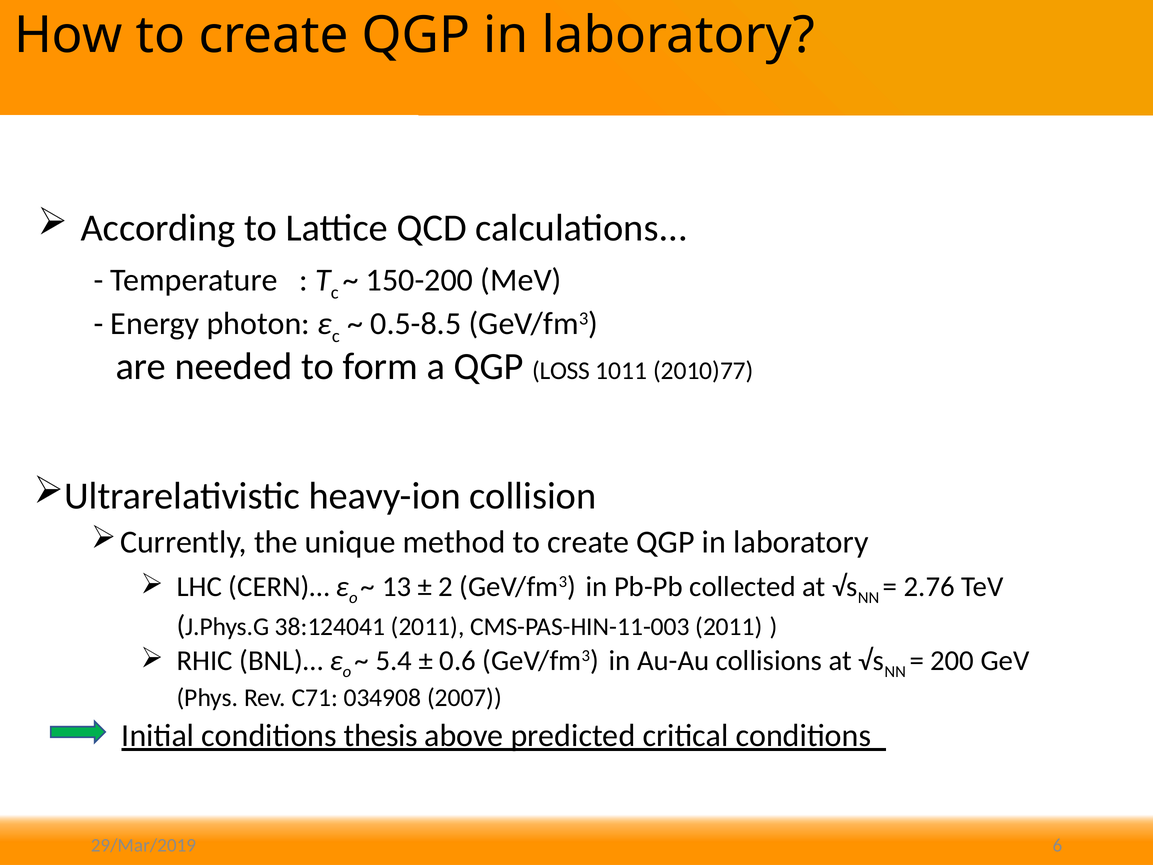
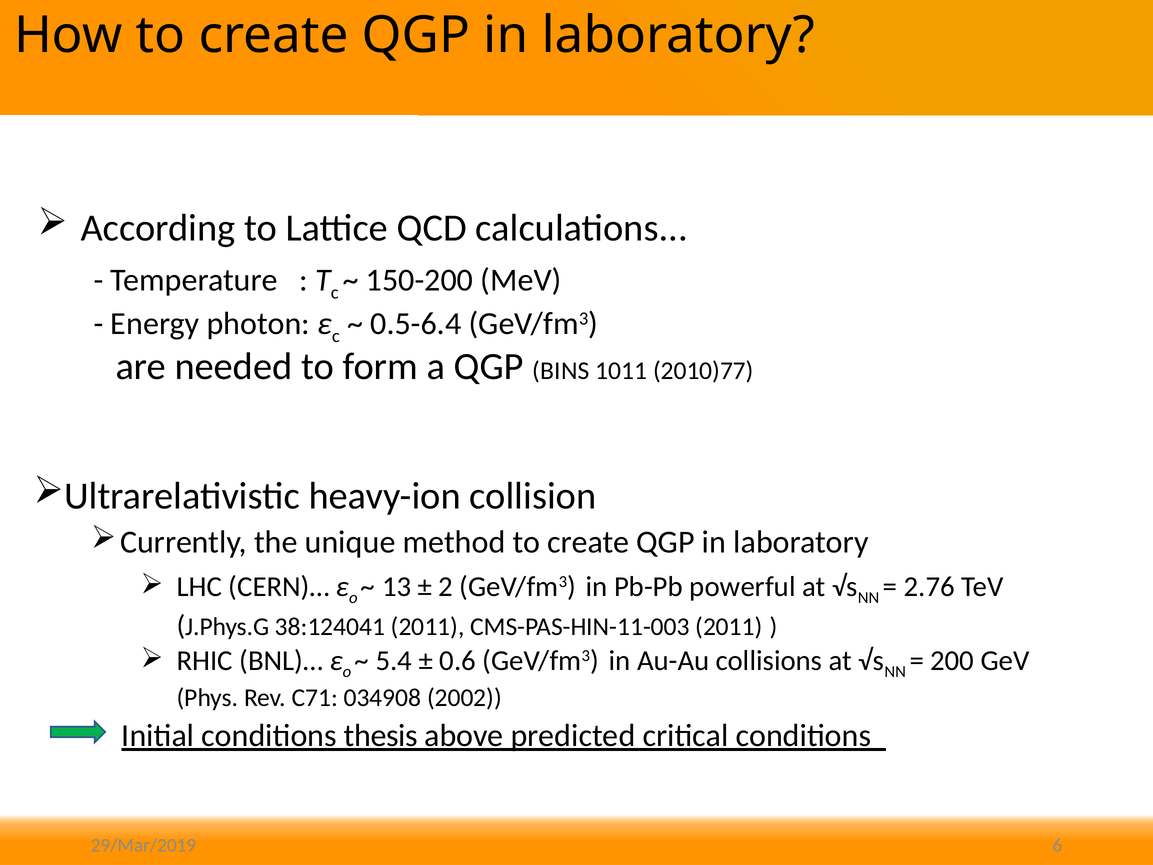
0.5-8.5: 0.5-8.5 -> 0.5-6.4
LOSS: LOSS -> BINS
collected: collected -> powerful
2007: 2007 -> 2002
